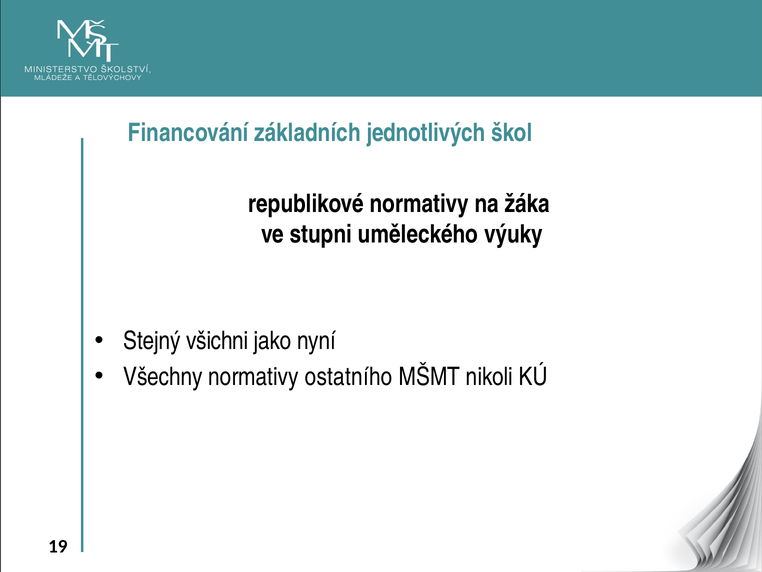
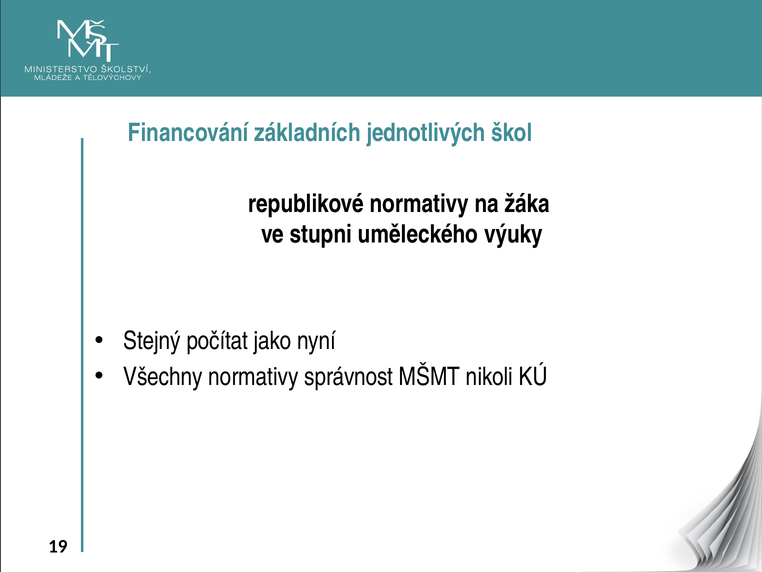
všichni: všichni -> počítat
ostatního: ostatního -> správnost
